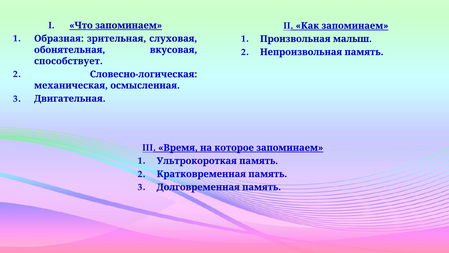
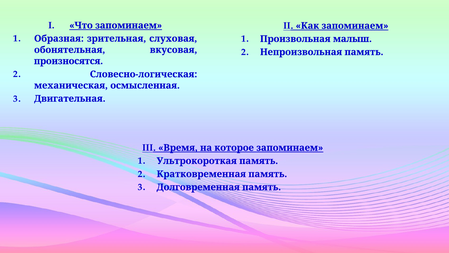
способствует: способствует -> произносятся
